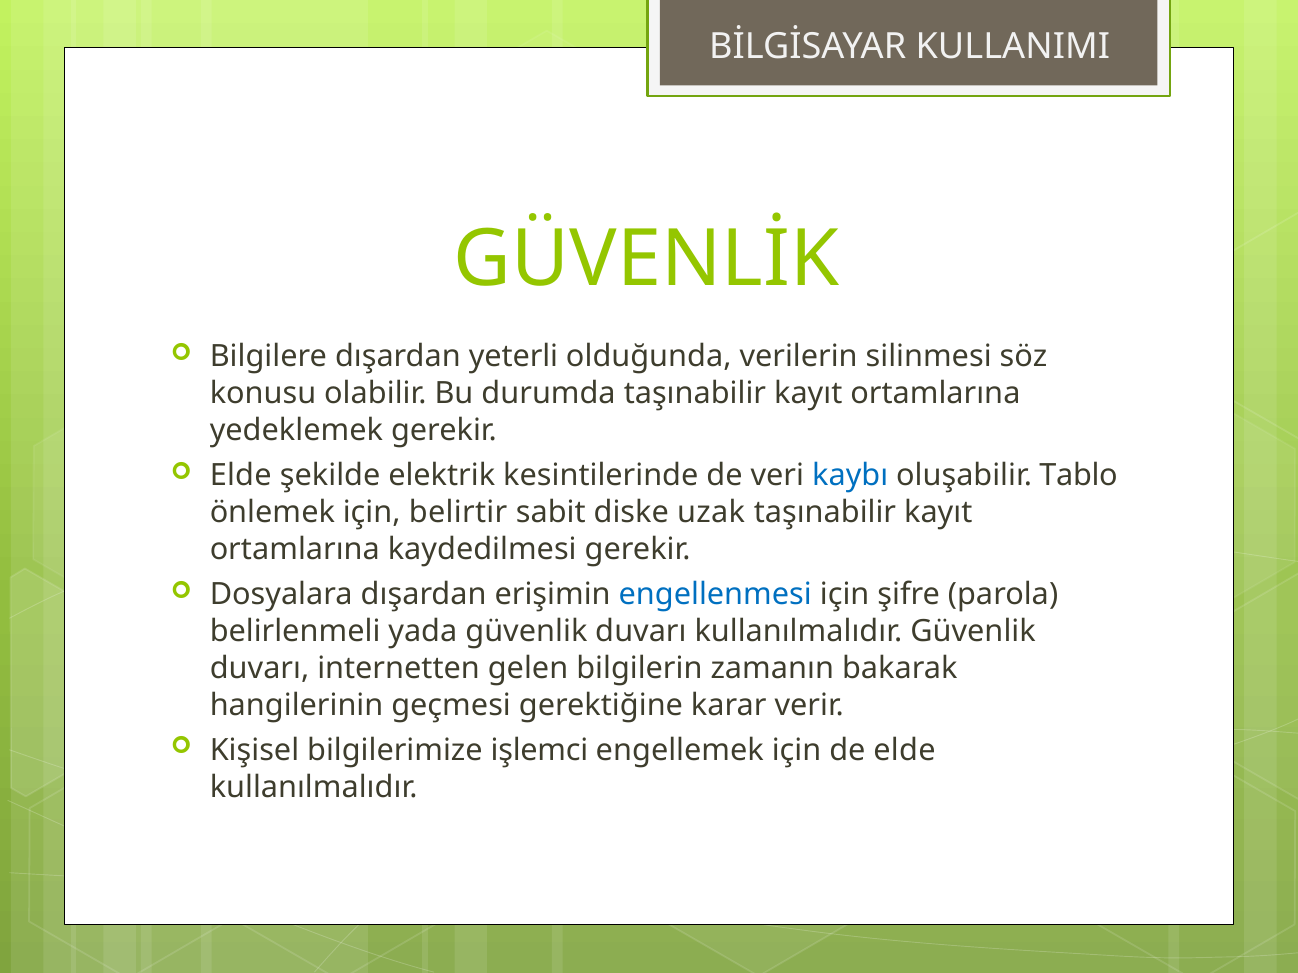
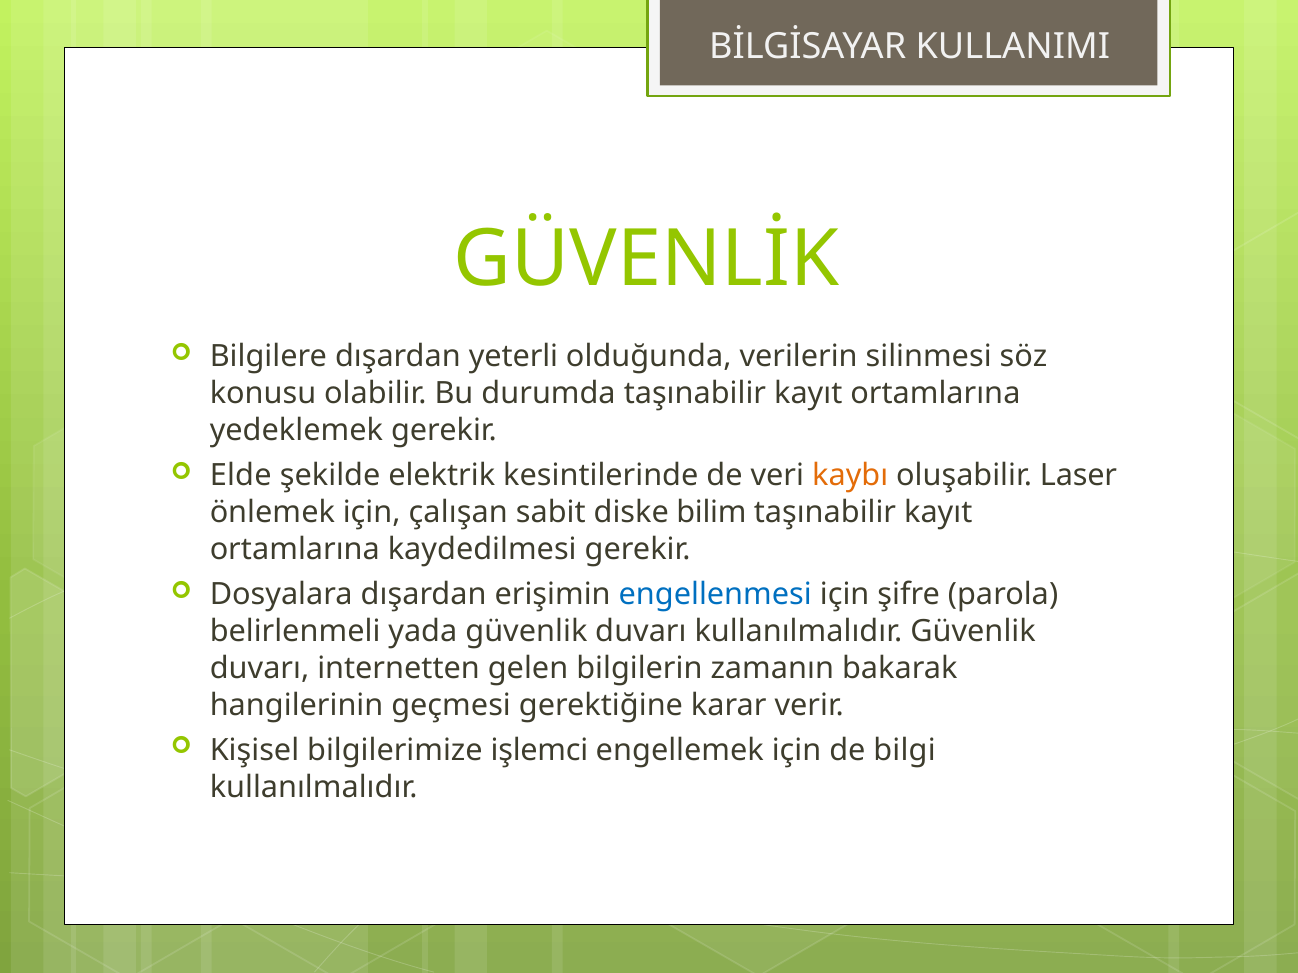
kaybı colour: blue -> orange
Tablo: Tablo -> Laser
belirtir: belirtir -> çalışan
uzak: uzak -> bilim
de elde: elde -> bilgi
